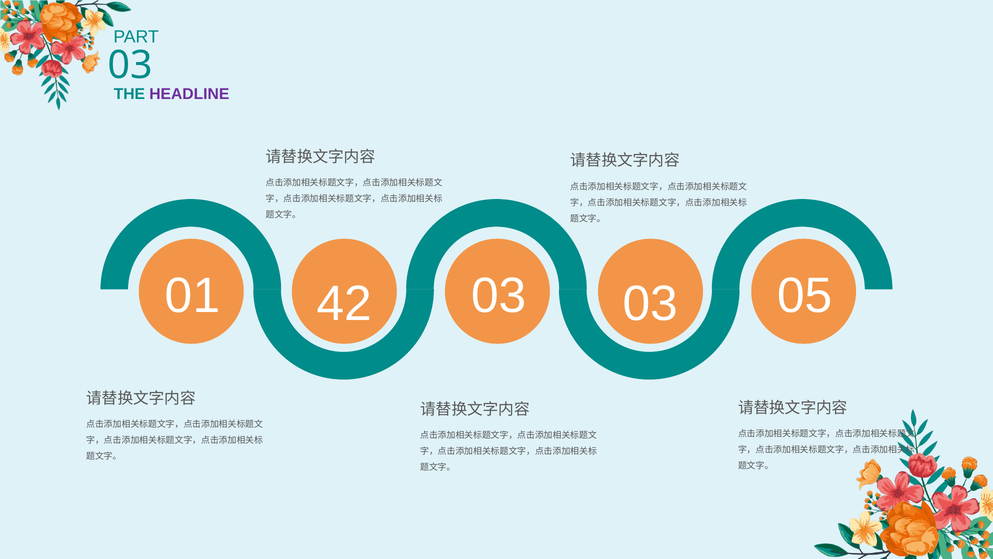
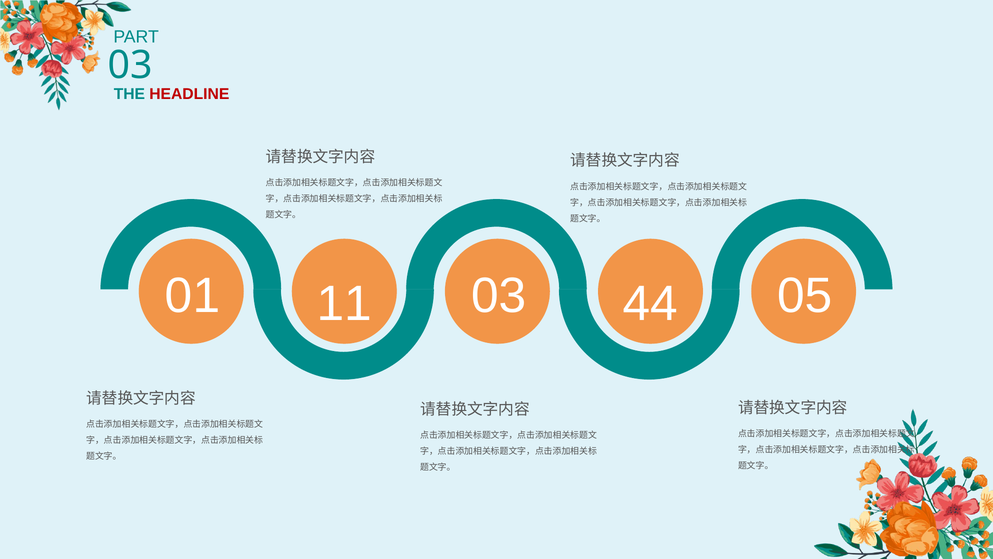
HEADLINE colour: purple -> red
42: 42 -> 11
03 03: 03 -> 44
